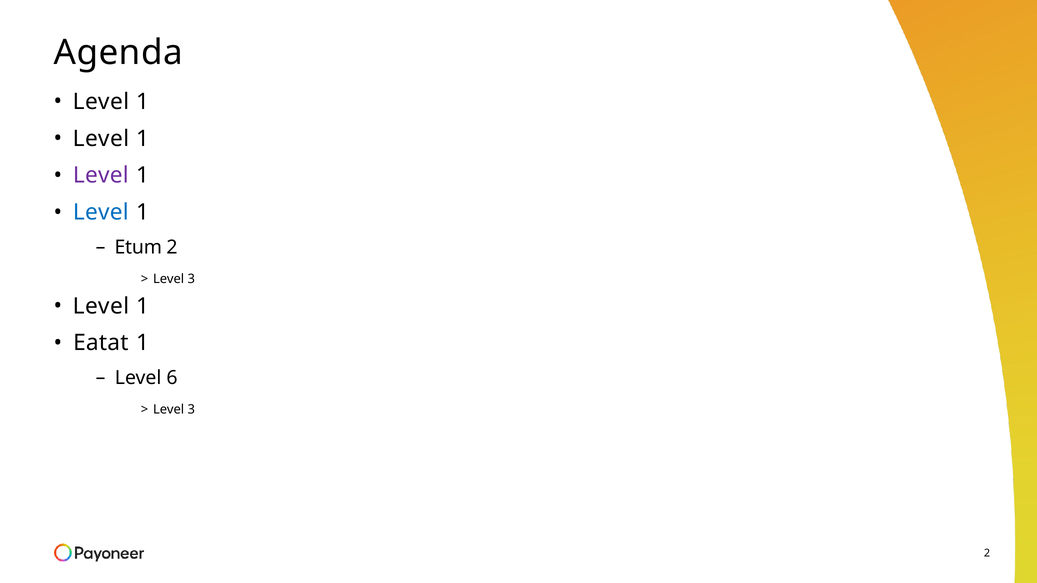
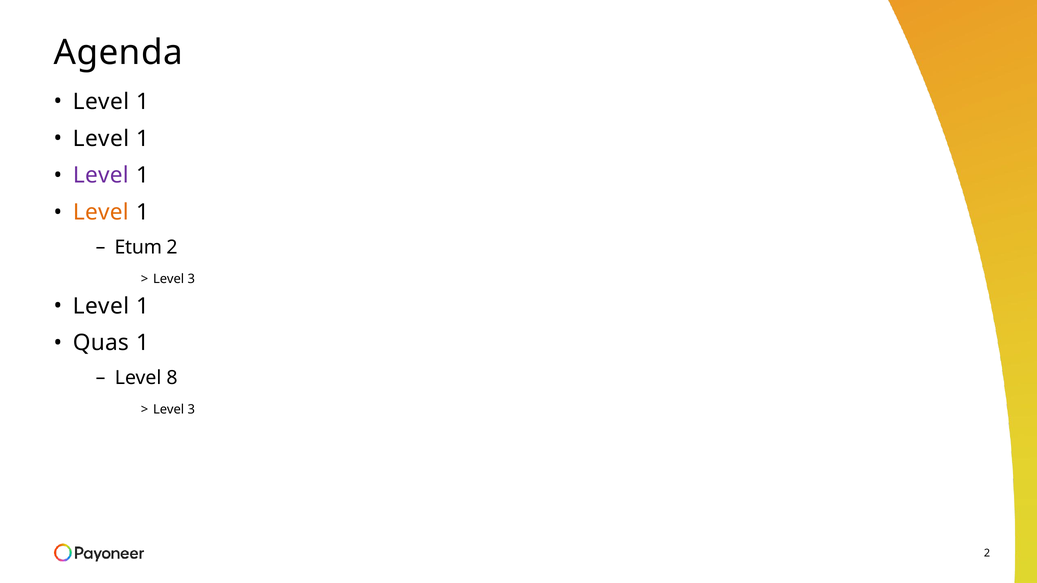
Level at (101, 213) colour: blue -> orange
Eatat: Eatat -> Quas
6: 6 -> 8
